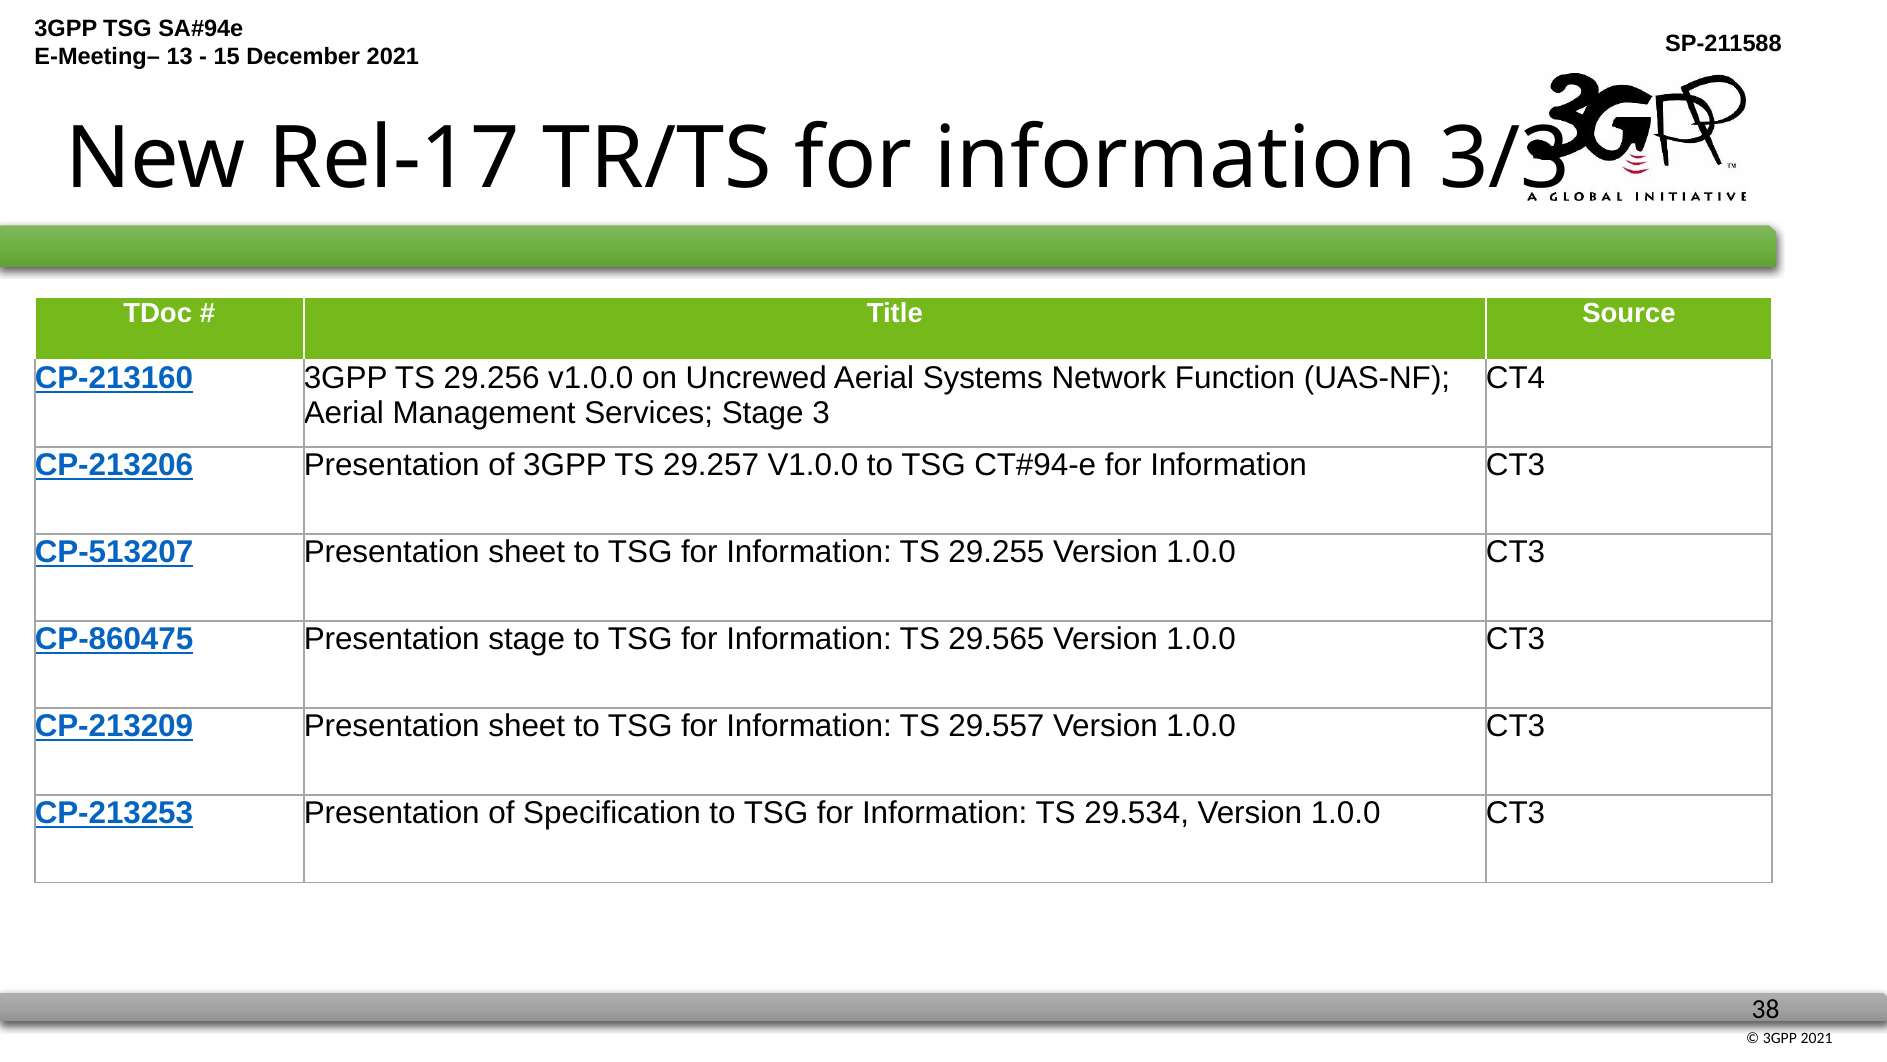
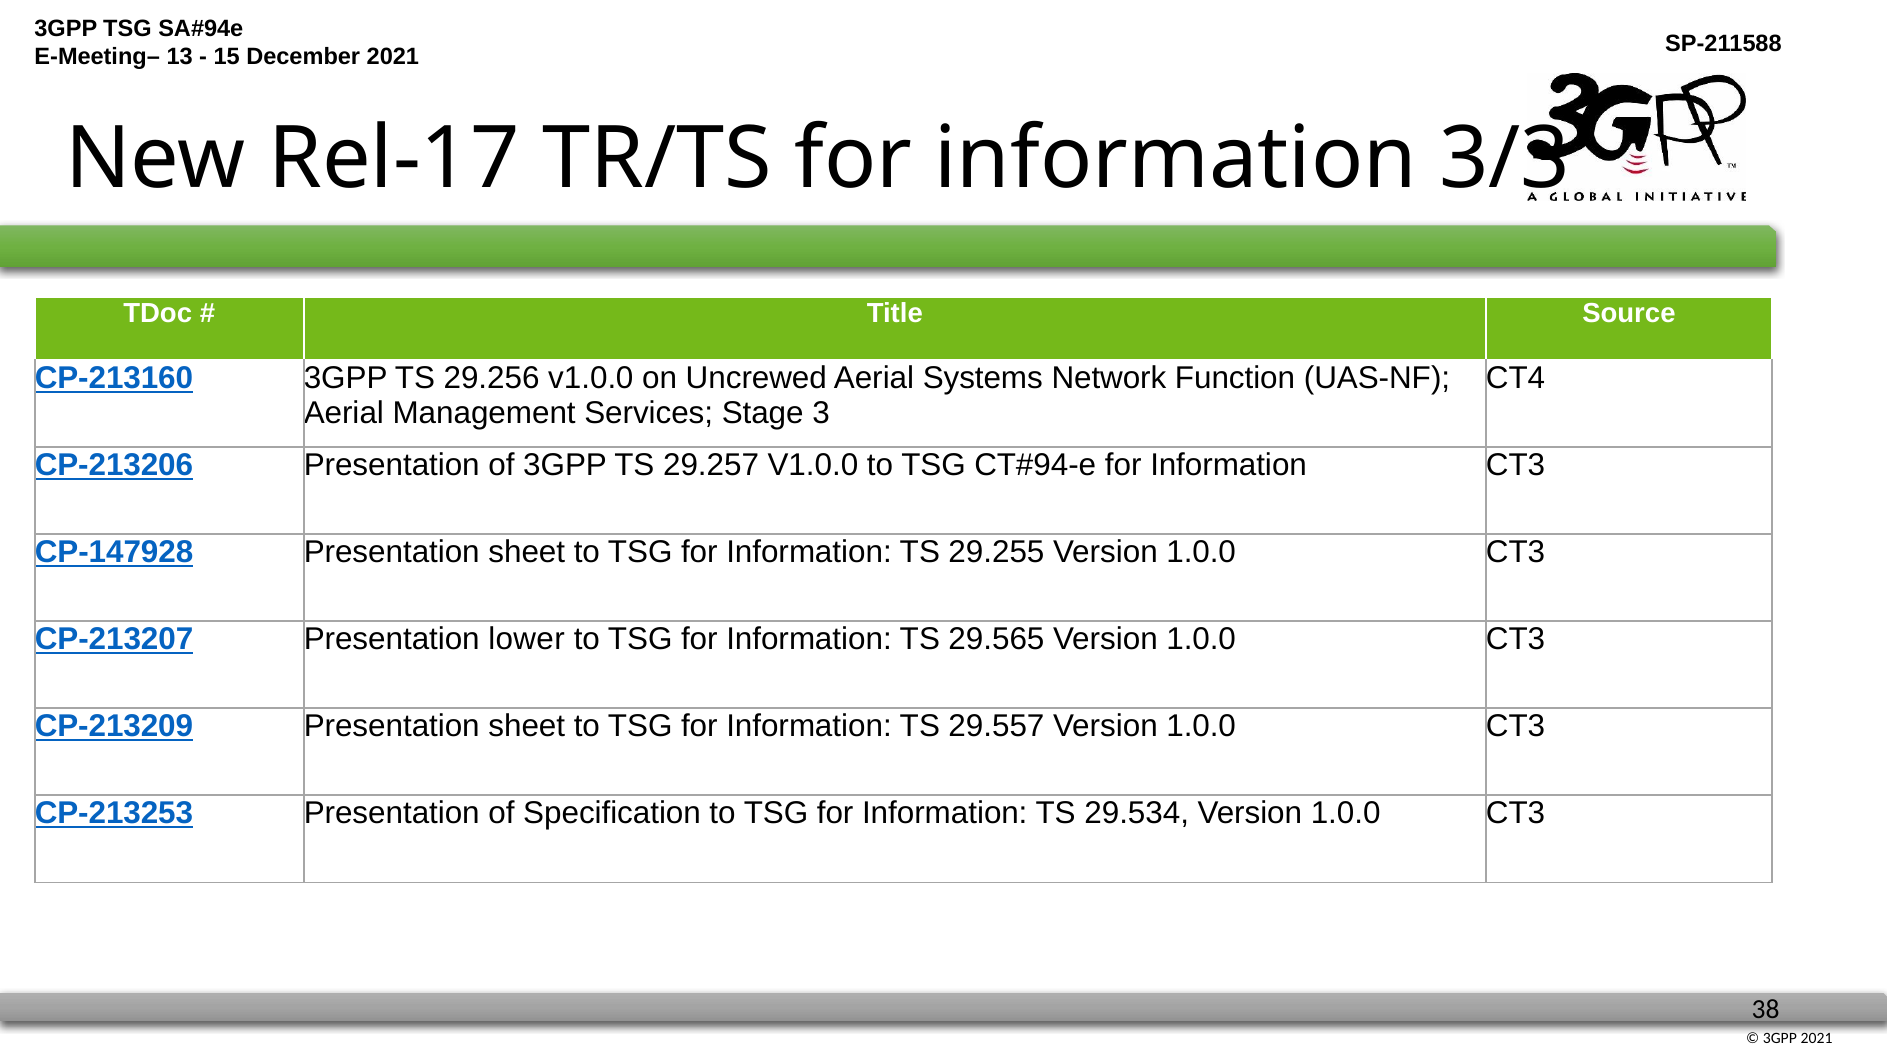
CP-513207: CP-513207 -> CP-147928
CP-860475: CP-860475 -> CP-213207
Presentation stage: stage -> lower
